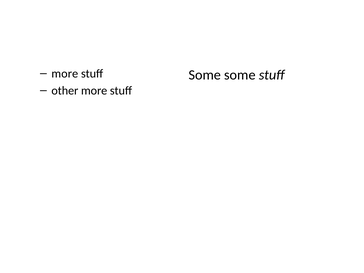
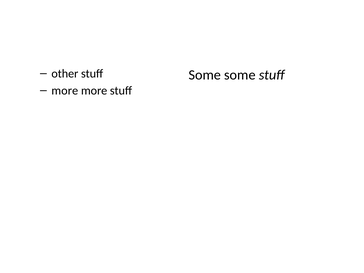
more at (65, 74): more -> other
other at (65, 91): other -> more
